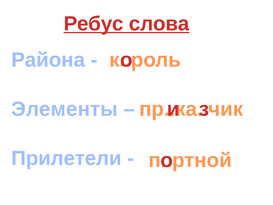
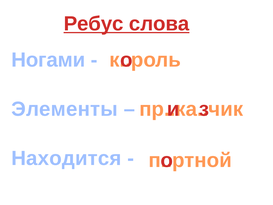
Района: Района -> Ногами
Прилетели: Прилетели -> Находится
